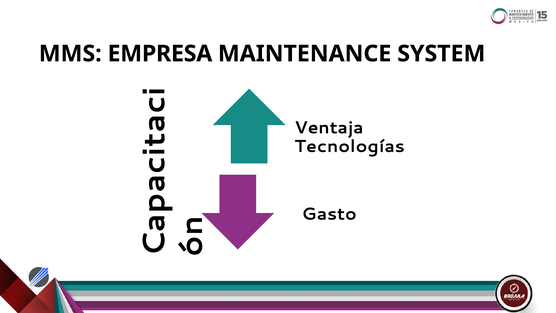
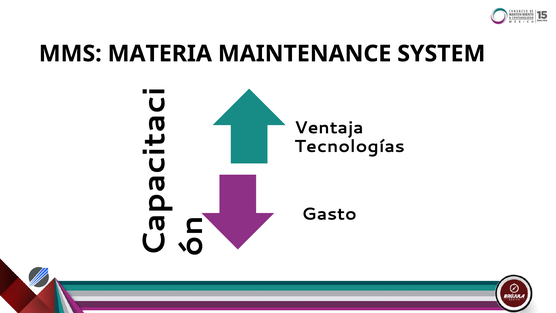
EMPRESA: EMPRESA -> MATERIA
